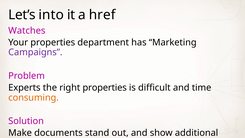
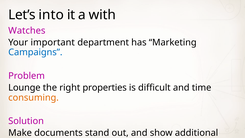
href: href -> with
Your properties: properties -> important
Campaigns colour: purple -> blue
Experts: Experts -> Lounge
